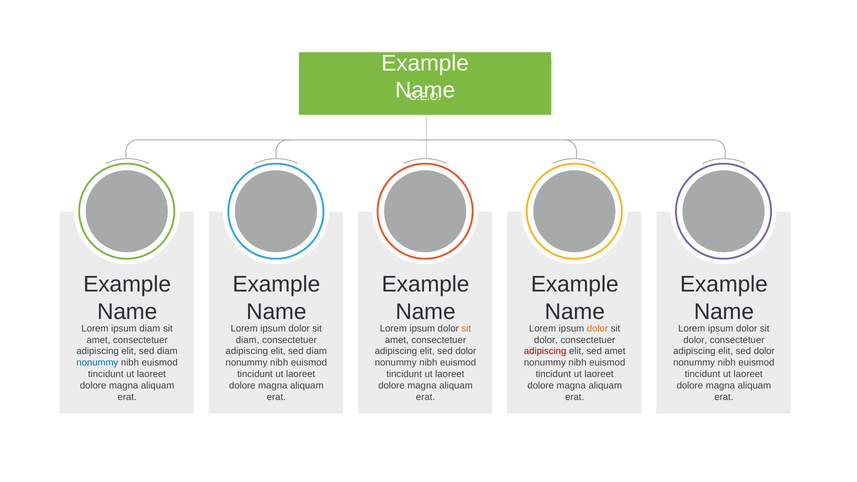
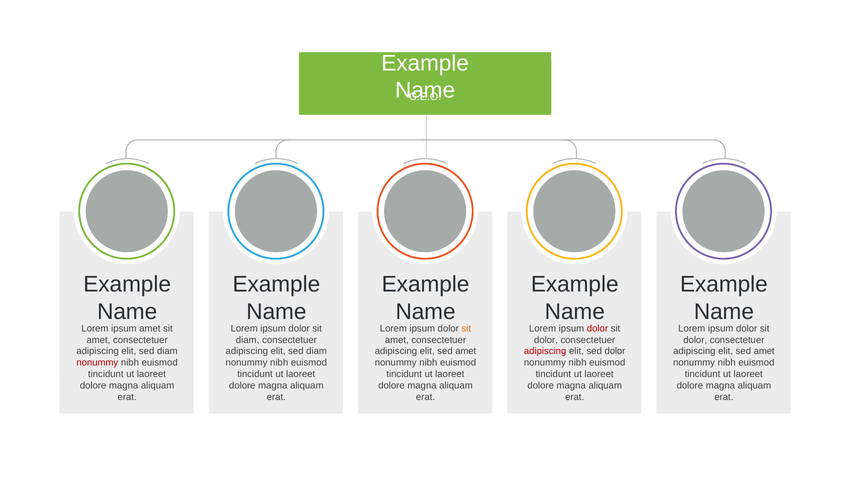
ipsum diam: diam -> amet
dolor at (597, 329) colour: orange -> red
dolor at (466, 351): dolor -> amet
sed amet: amet -> dolor
dolor at (764, 351): dolor -> amet
nonummy at (97, 363) colour: blue -> red
